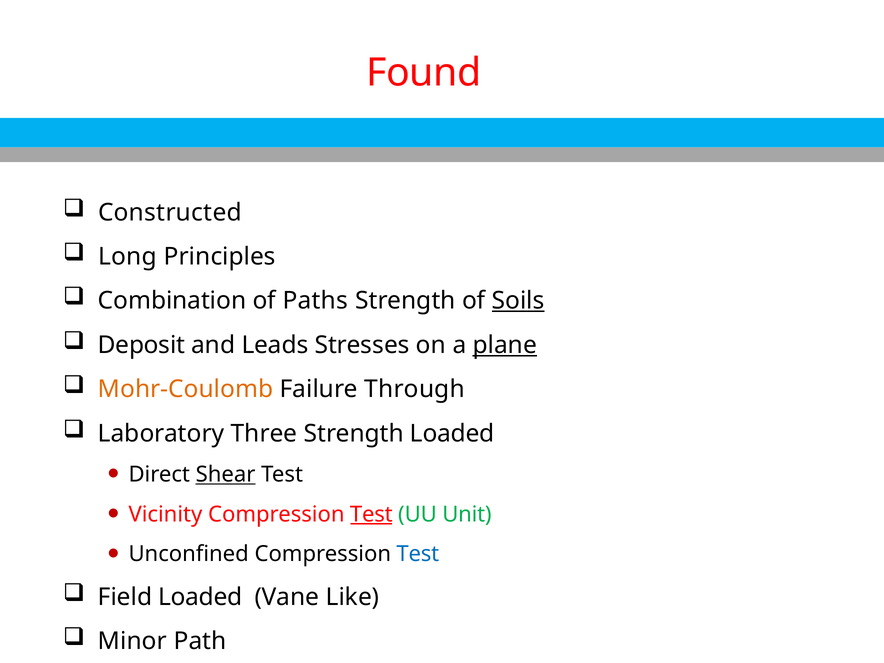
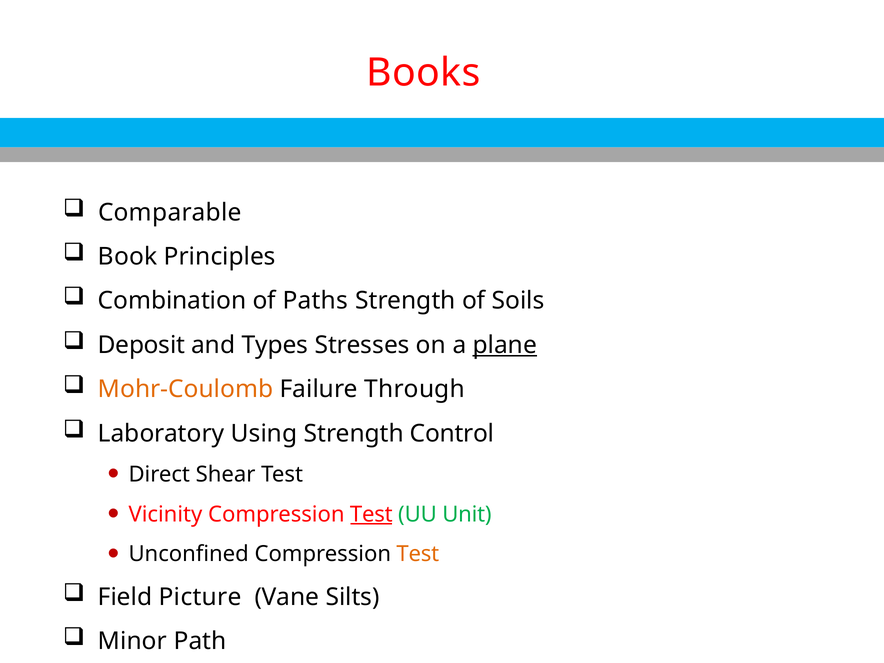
Found: Found -> Books
Constructed: Constructed -> Comparable
Long: Long -> Book
Soils underline: present -> none
Leads: Leads -> Types
Three: Three -> Using
Strength Loaded: Loaded -> Control
Shear underline: present -> none
Test at (418, 554) colour: blue -> orange
Field Loaded: Loaded -> Picture
Like: Like -> Silts
